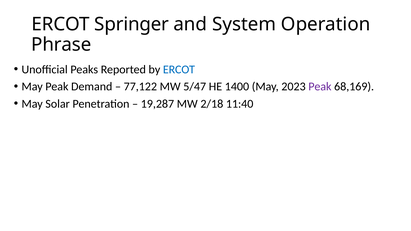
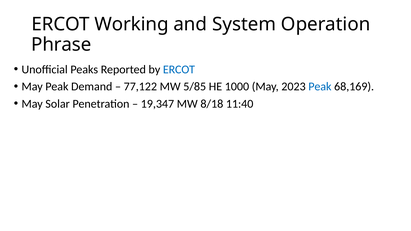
Springer: Springer -> Working
5/47: 5/47 -> 5/85
1400: 1400 -> 1000
Peak at (320, 87) colour: purple -> blue
19,287: 19,287 -> 19,347
2/18: 2/18 -> 8/18
